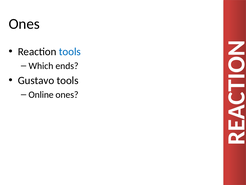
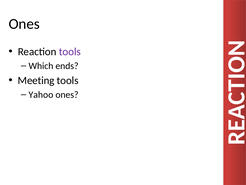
tools at (70, 52) colour: blue -> purple
Gustavo: Gustavo -> Meeting
Online: Online -> Yahoo
